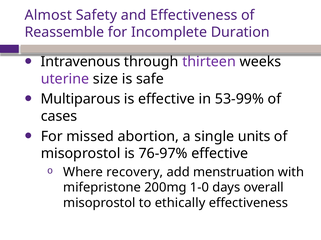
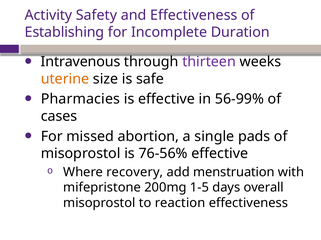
Almost: Almost -> Activity
Reassemble: Reassemble -> Establishing
uterine colour: purple -> orange
Multiparous: Multiparous -> Pharmacies
53-99%: 53-99% -> 56-99%
units: units -> pads
76-97%: 76-97% -> 76-56%
1-0: 1-0 -> 1-5
ethically: ethically -> reaction
